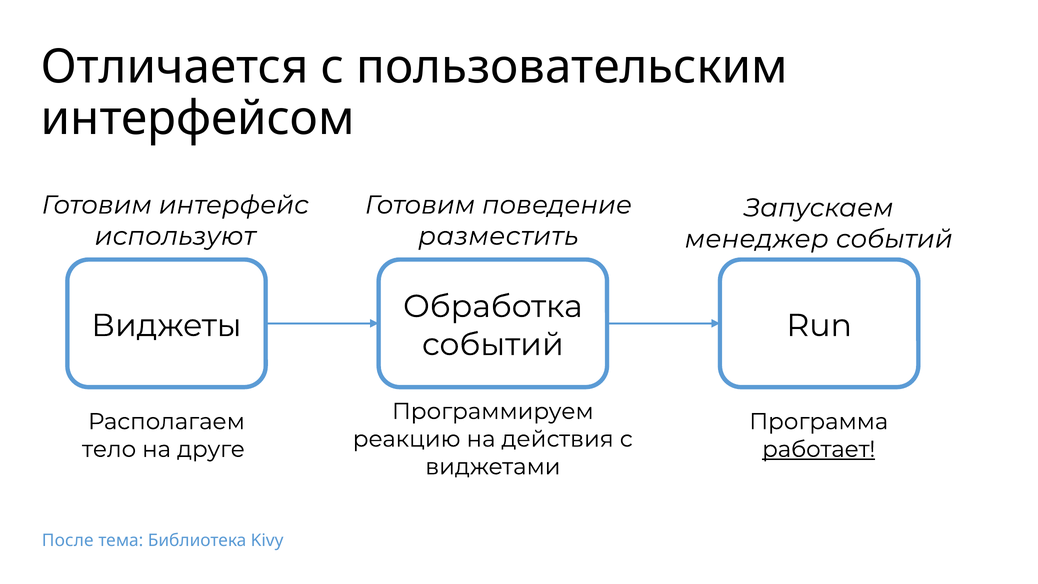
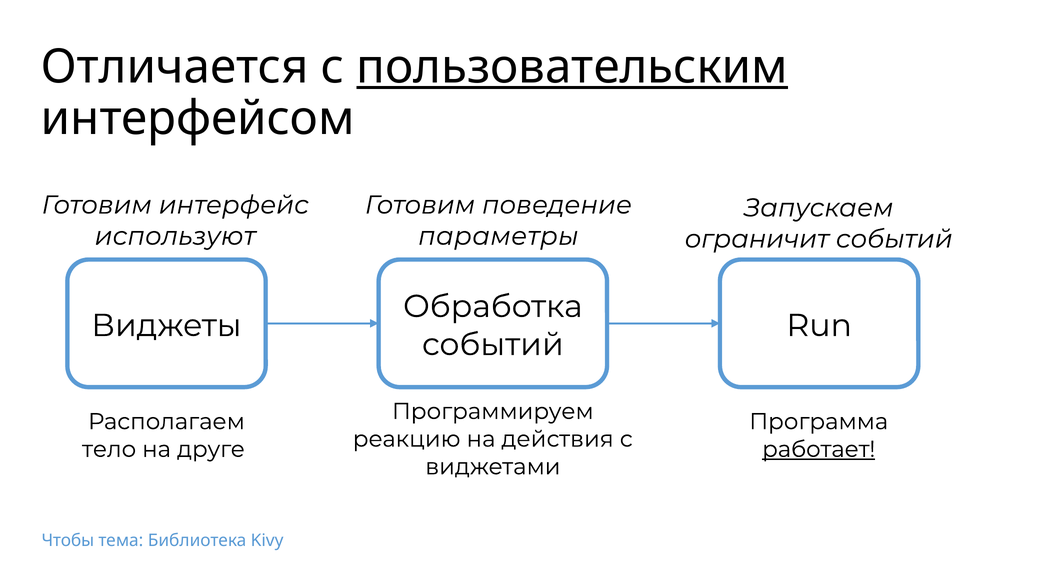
пользовательским underline: none -> present
разместить: разместить -> параметры
менеджер: менеджер -> ограничит
После: После -> Чтобы
